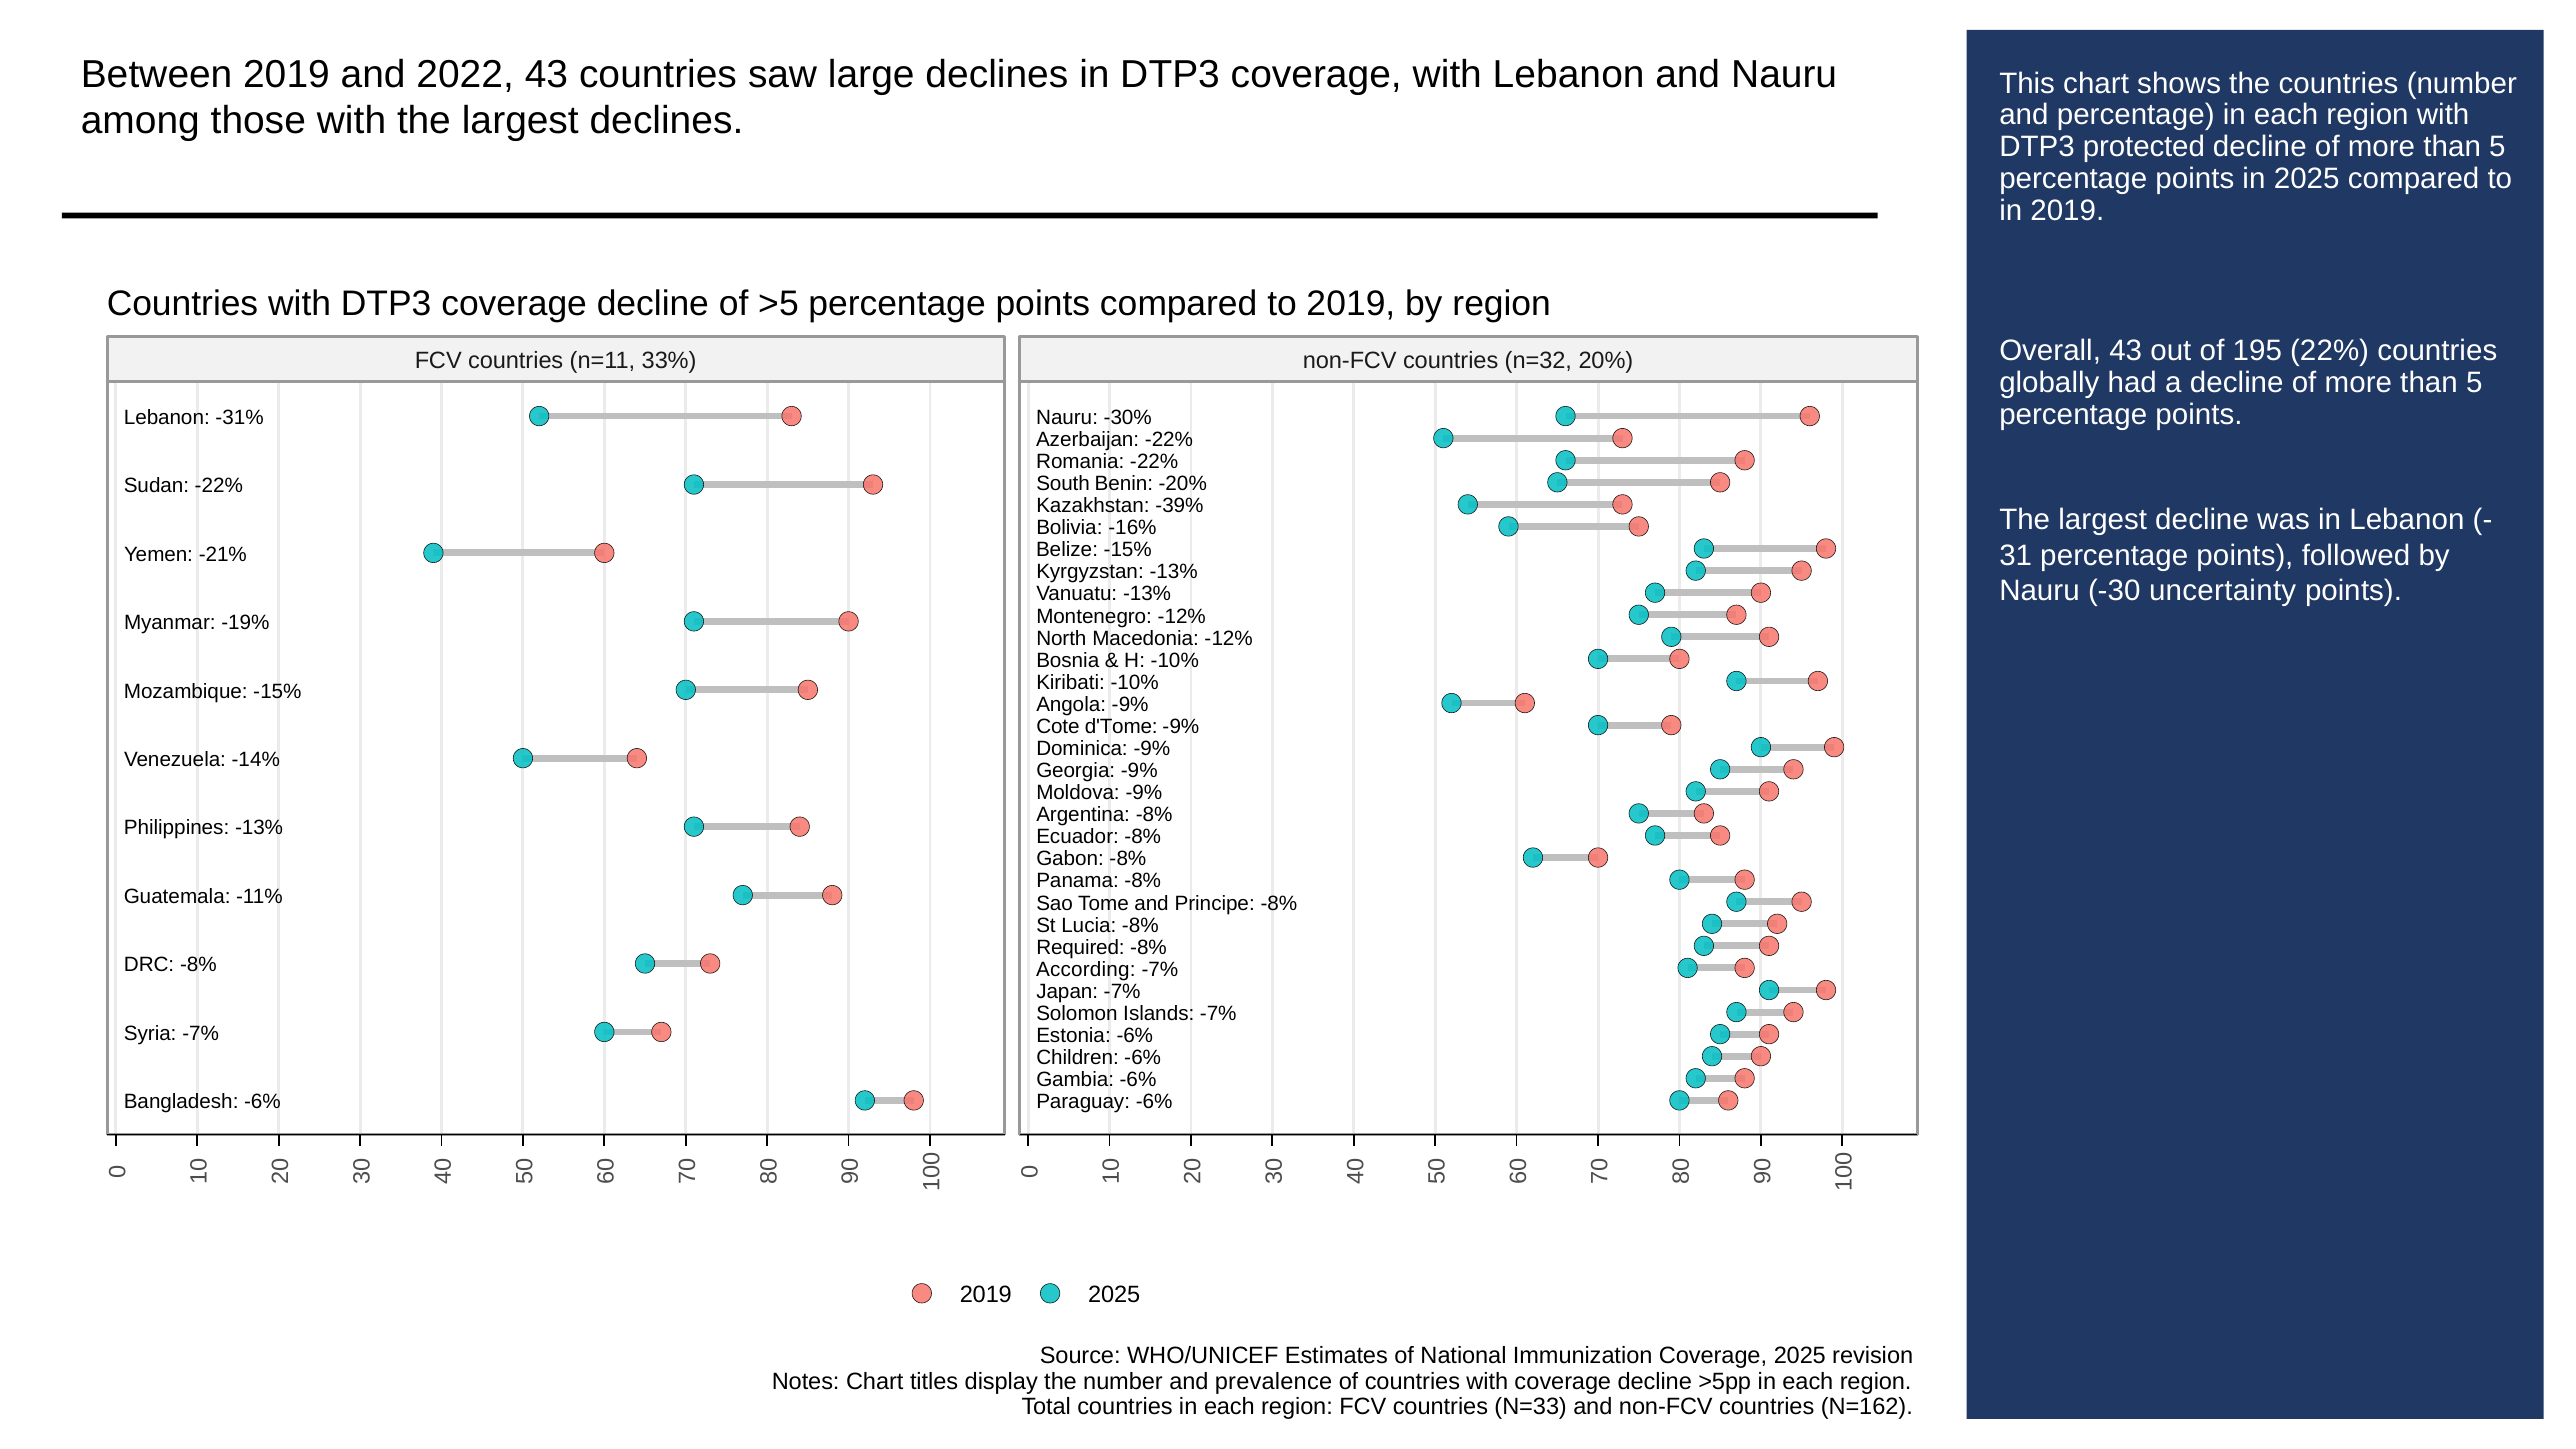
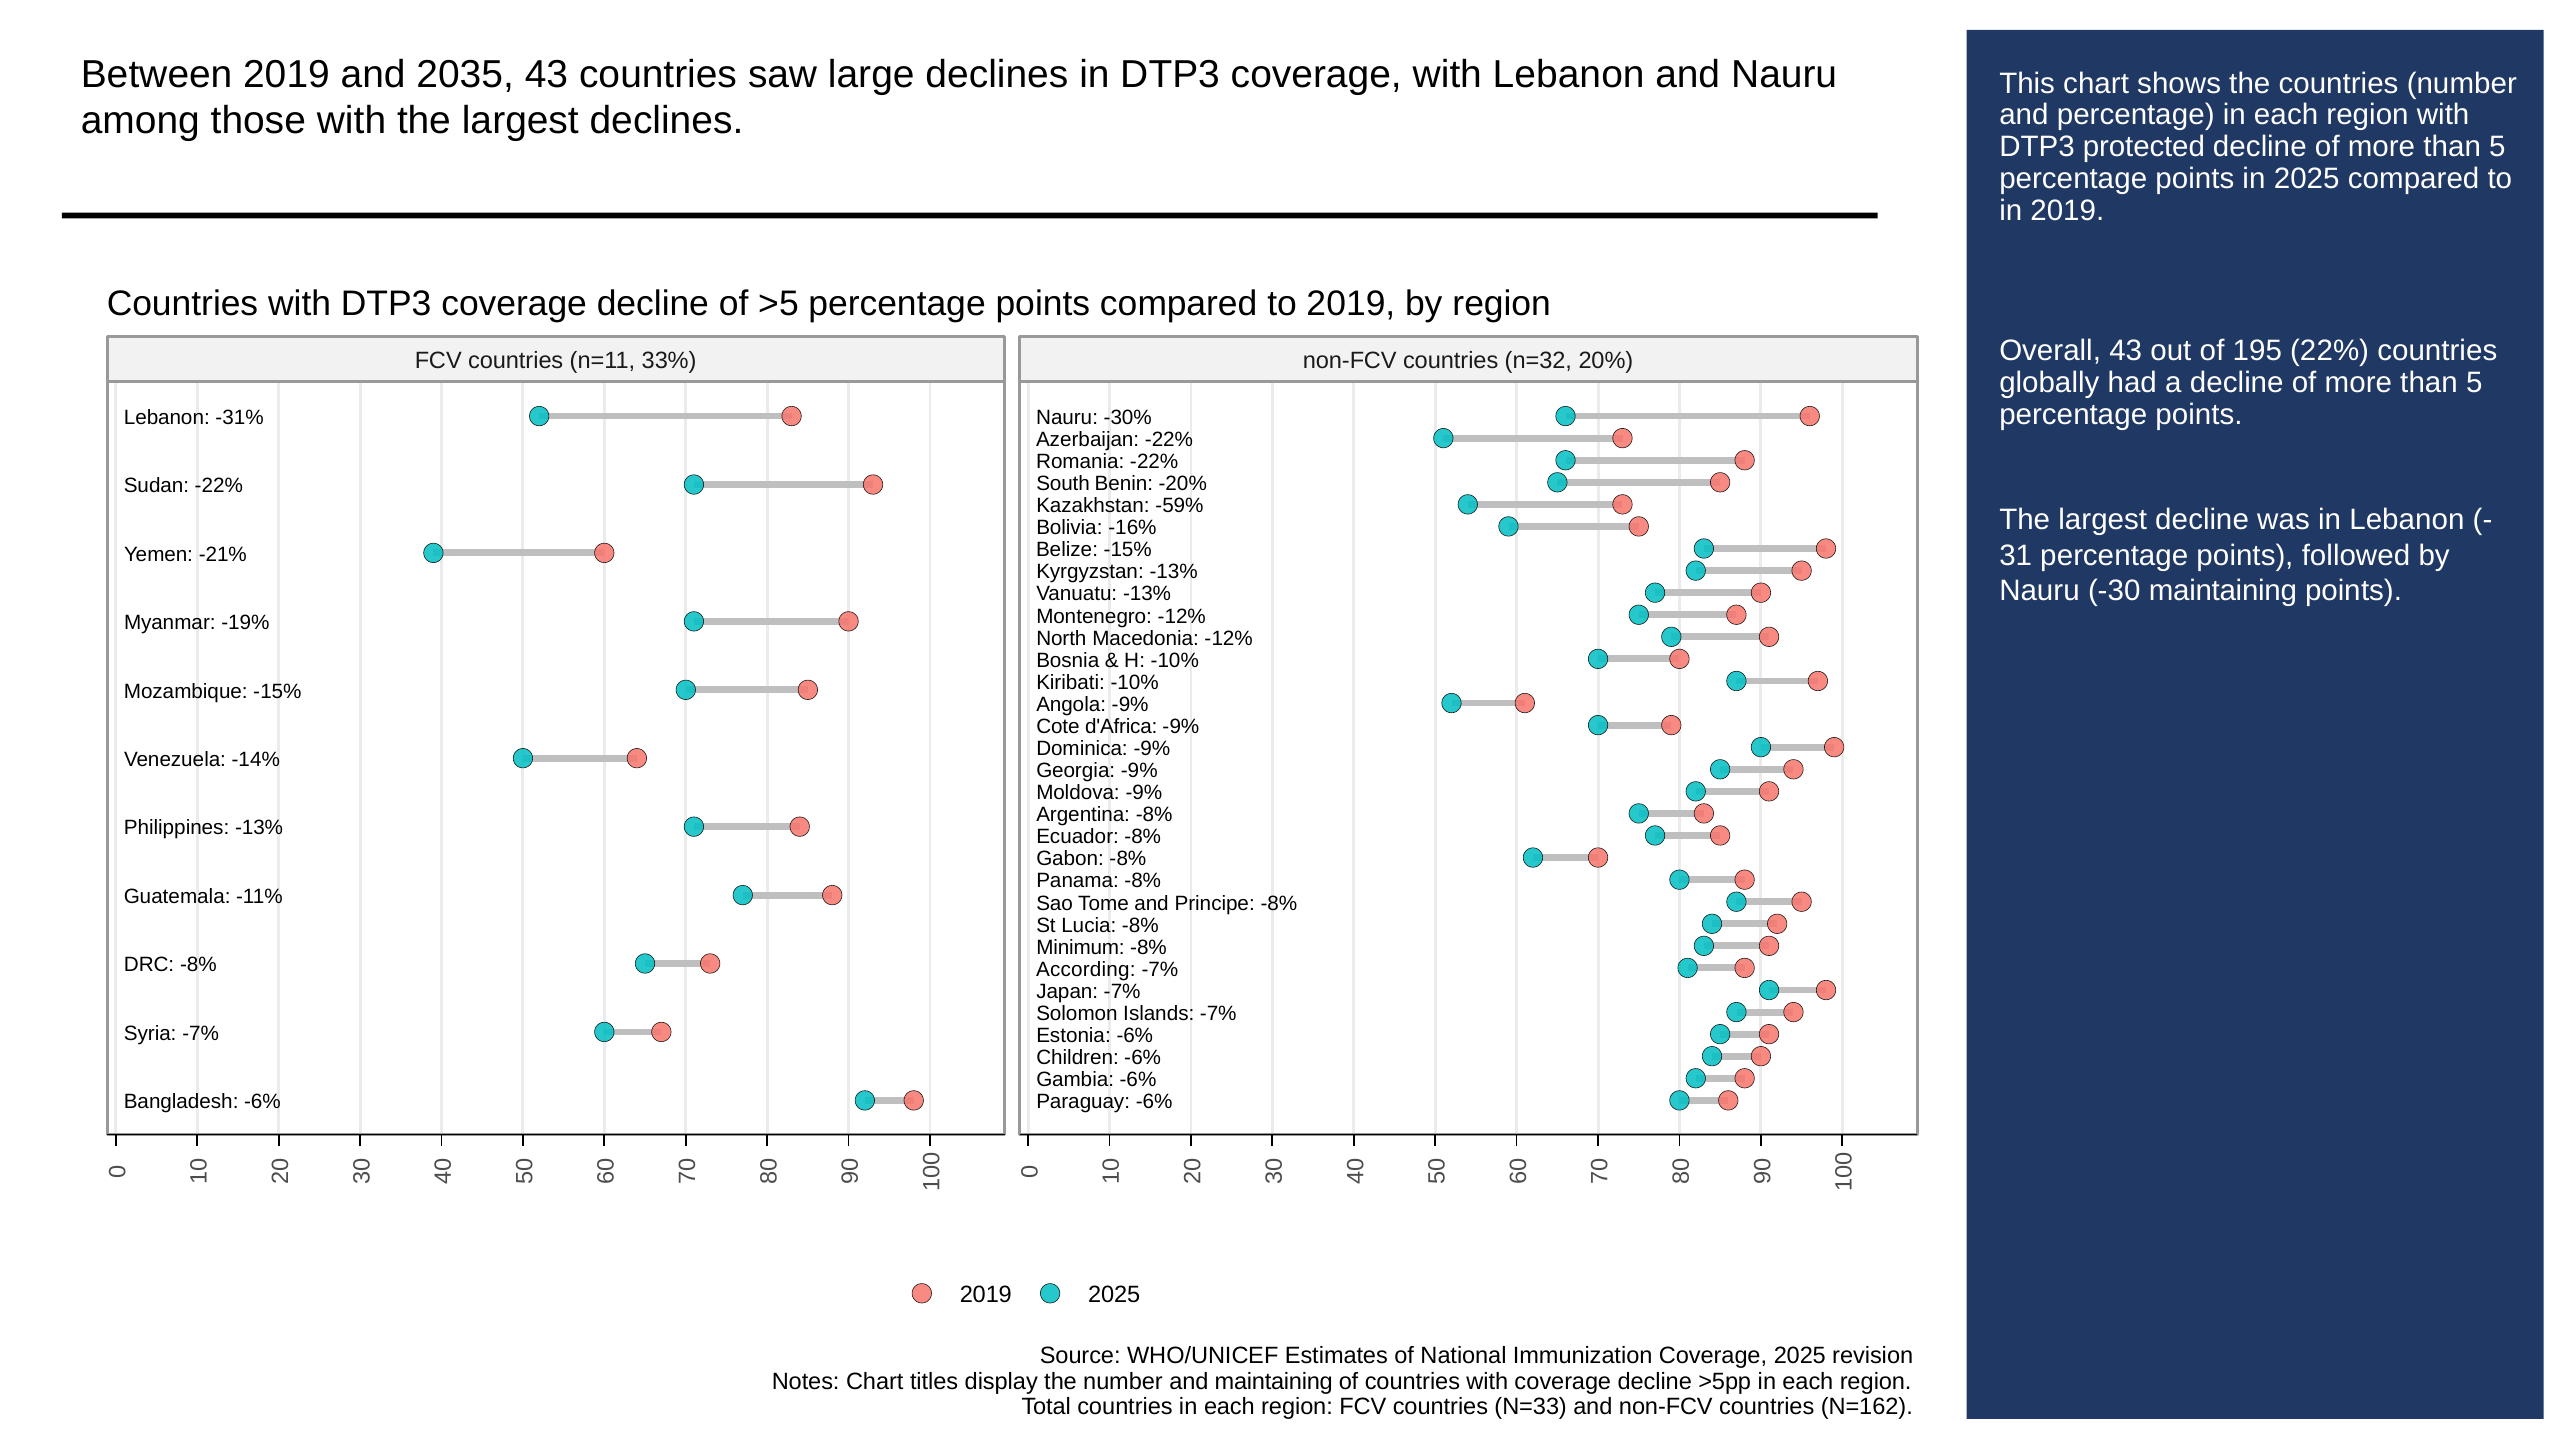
2022: 2022 -> 2035
-39%: -39% -> -59%
-30 uncertainty: uncertainty -> maintaining
d'Tome: d'Tome -> d'Africa
Required: Required -> Minimum
and prevalence: prevalence -> maintaining
